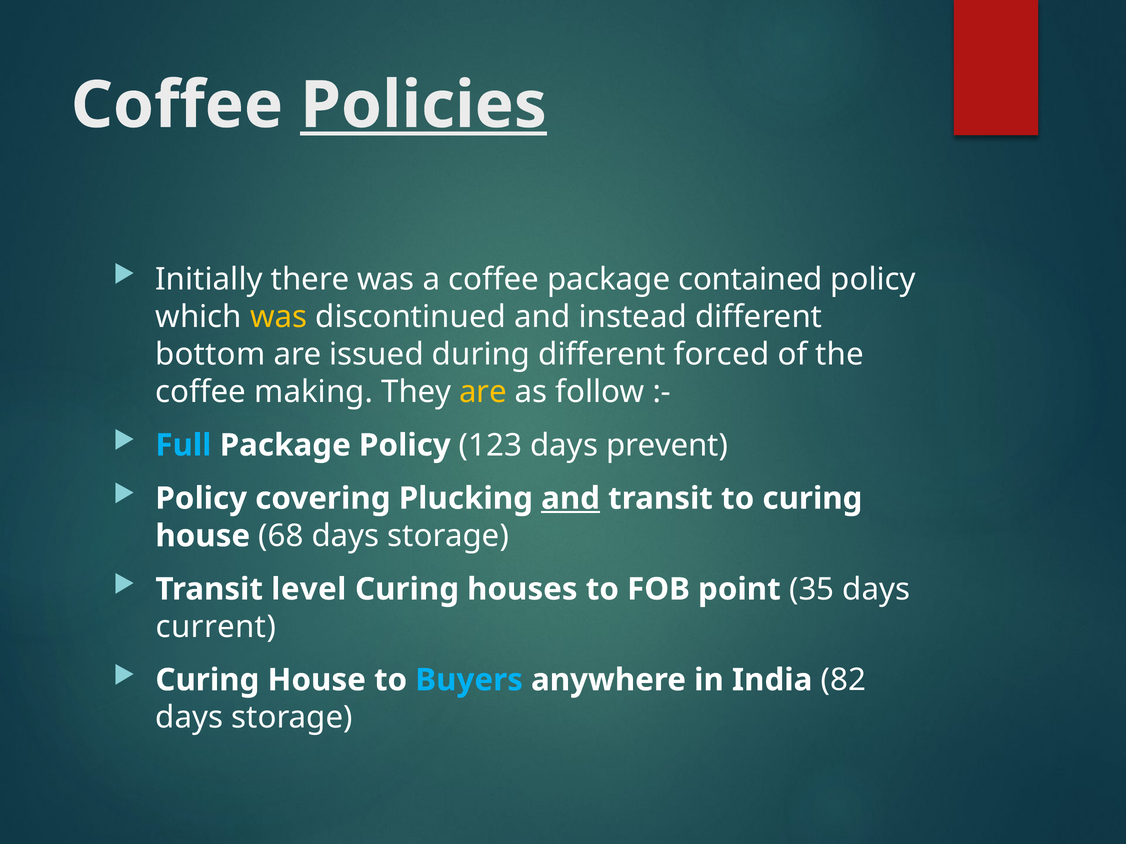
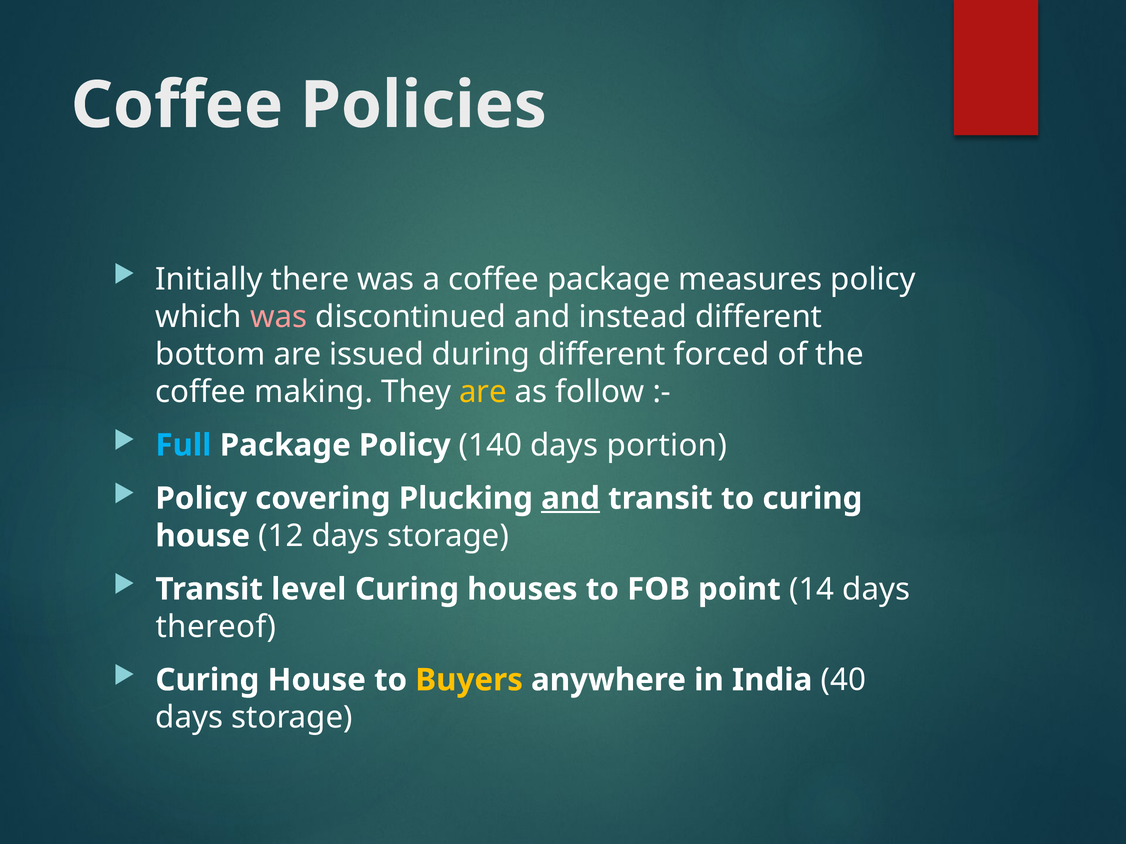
Policies underline: present -> none
contained: contained -> measures
was at (279, 317) colour: yellow -> pink
123: 123 -> 140
prevent: prevent -> portion
68: 68 -> 12
35: 35 -> 14
current: current -> thereof
Buyers colour: light blue -> yellow
82: 82 -> 40
